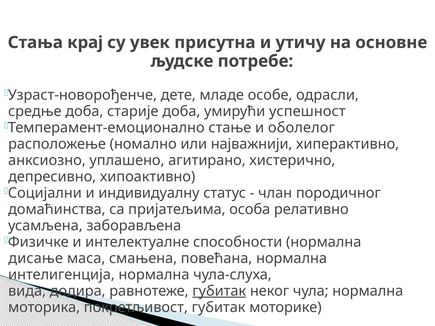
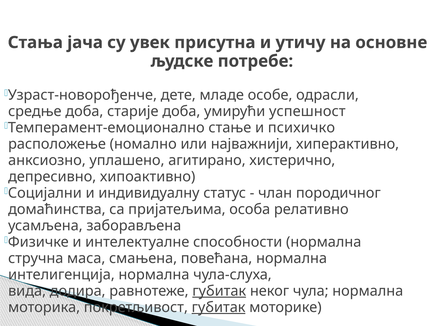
крај: крај -> јача
оболелог: оболелог -> психичко
дисање: дисање -> стручна
губитак at (219, 308) underline: none -> present
